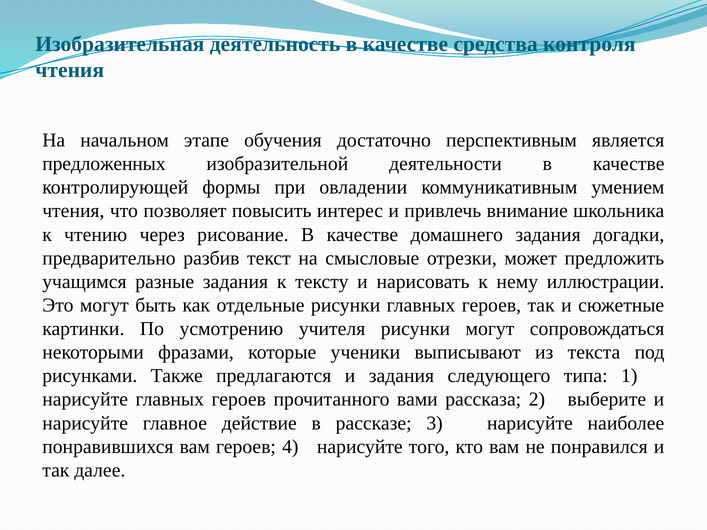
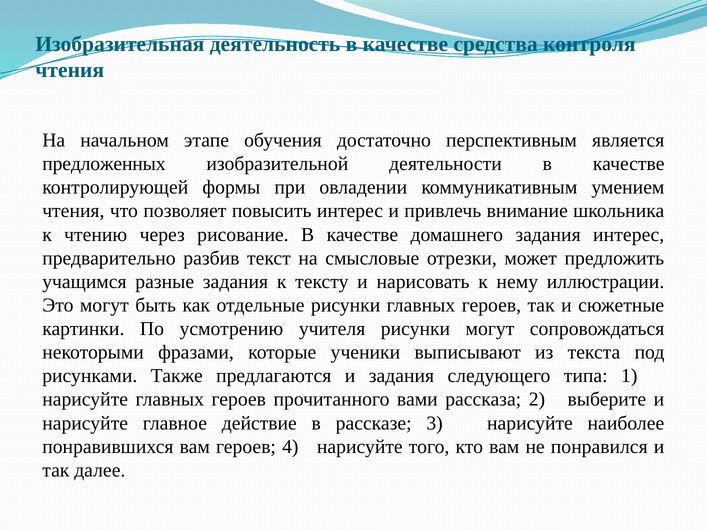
задания догадки: догадки -> интерес
